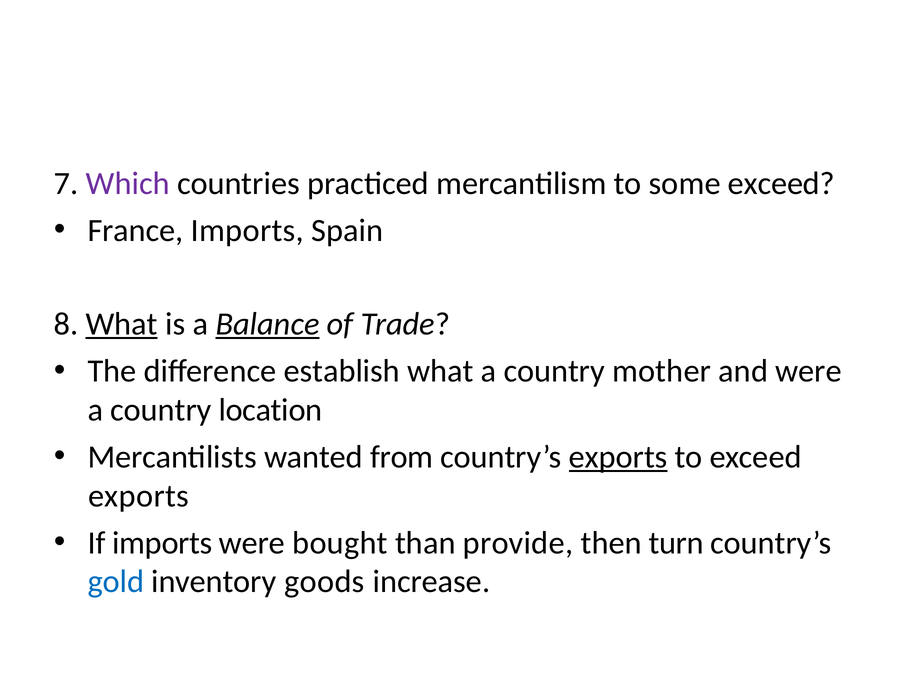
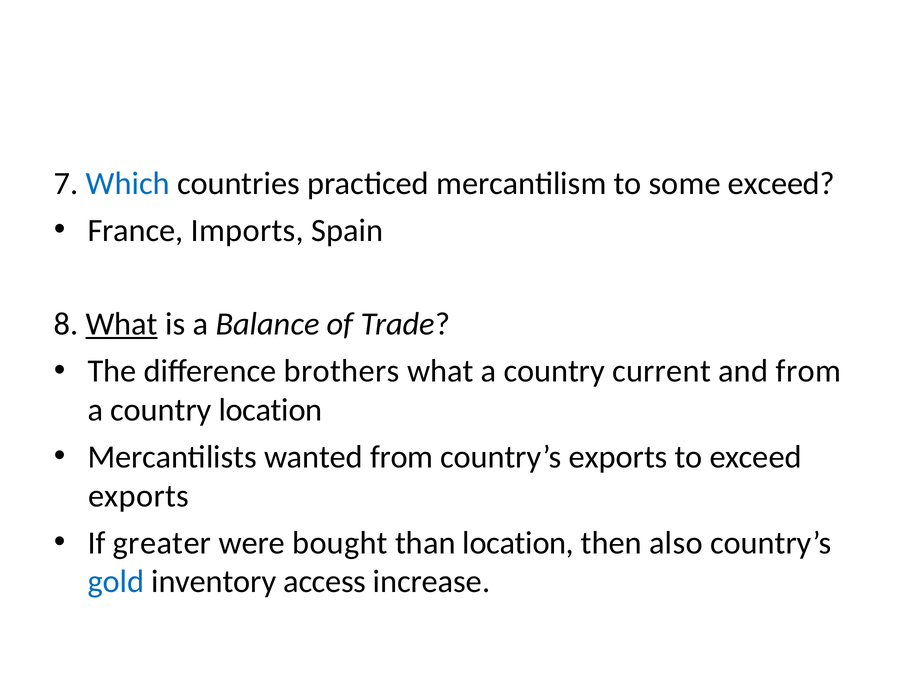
Which colour: purple -> blue
Balance underline: present -> none
establish: establish -> brothers
mother: mother -> current
and were: were -> from
exports at (618, 457) underline: present -> none
If imports: imports -> greater
than provide: provide -> location
turn: turn -> also
goods: goods -> access
